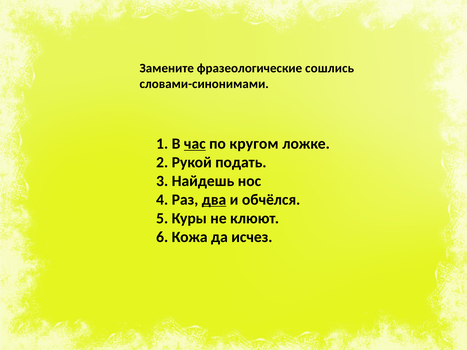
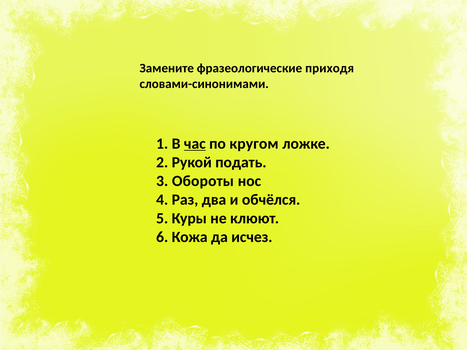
сошлись: сошлись -> приходя
Найдешь: Найдешь -> Обороты
два underline: present -> none
